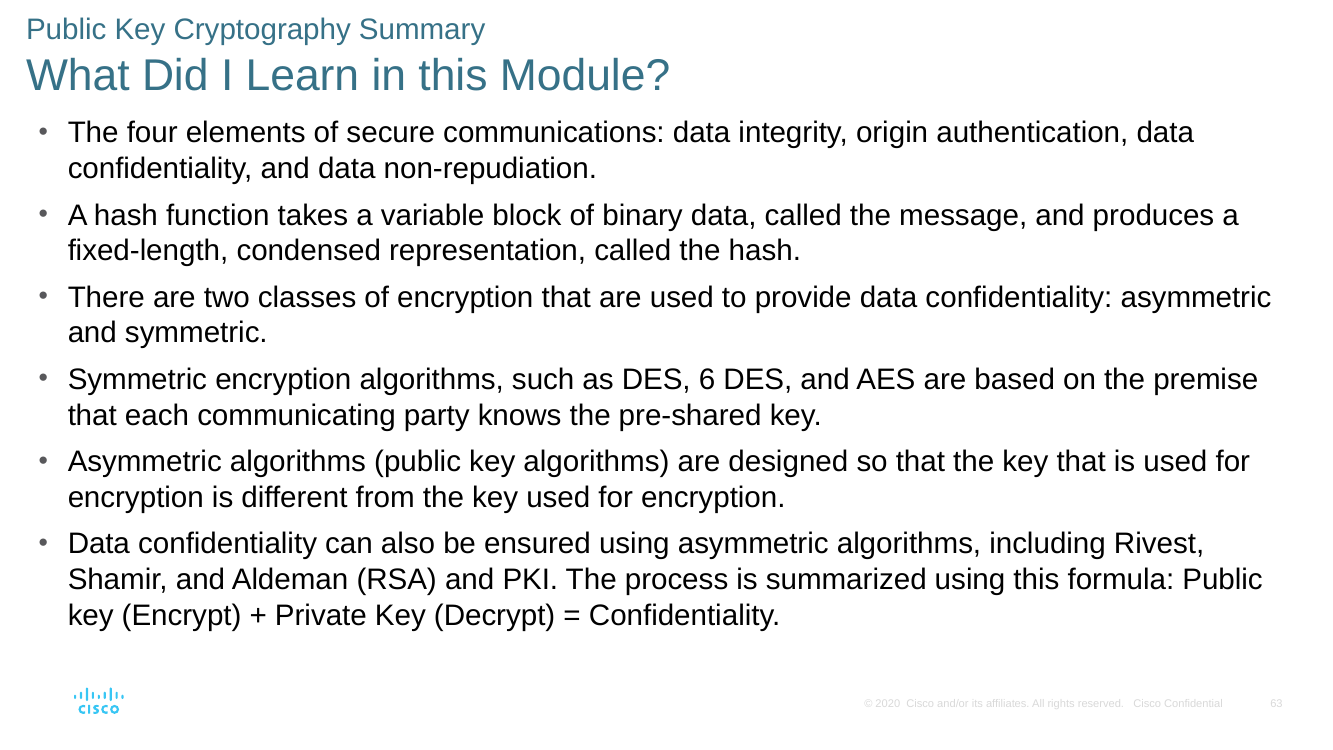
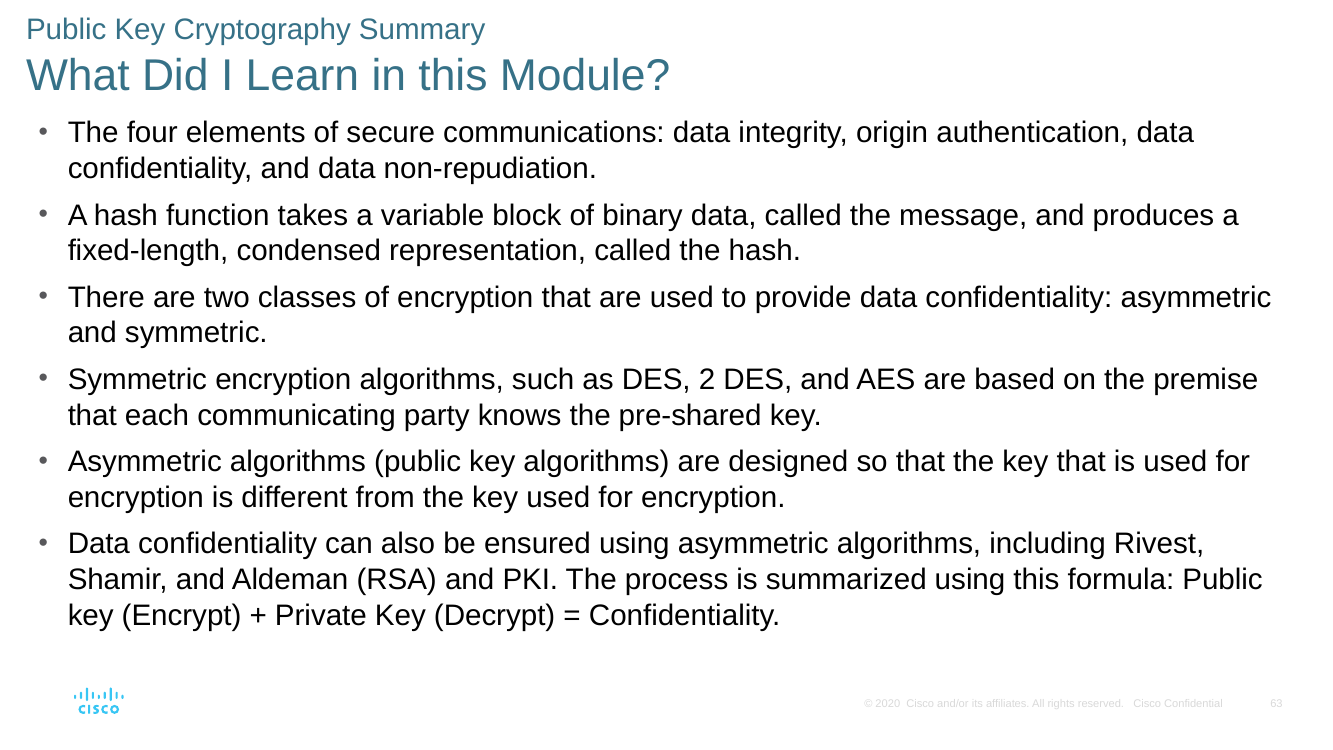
6: 6 -> 2
